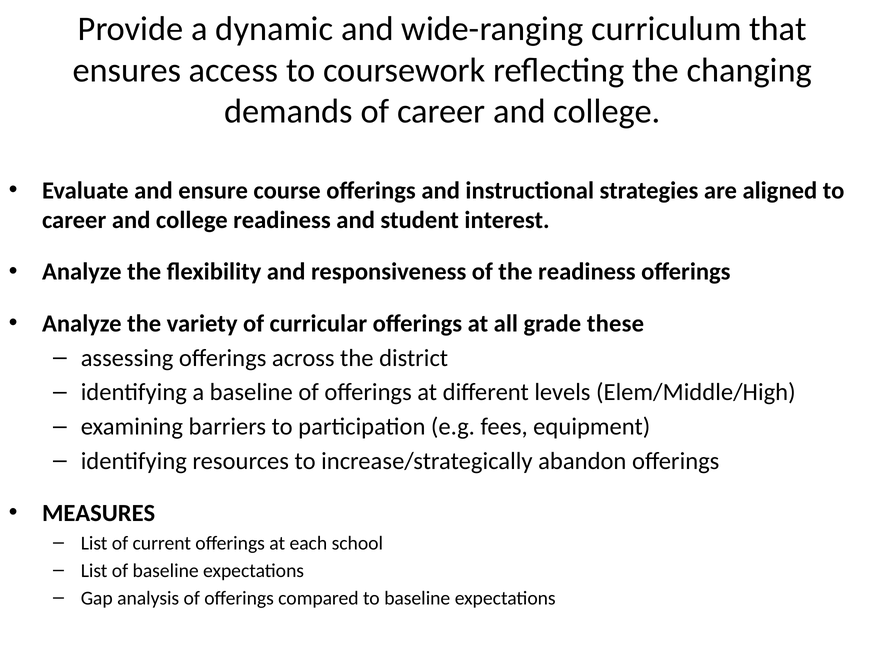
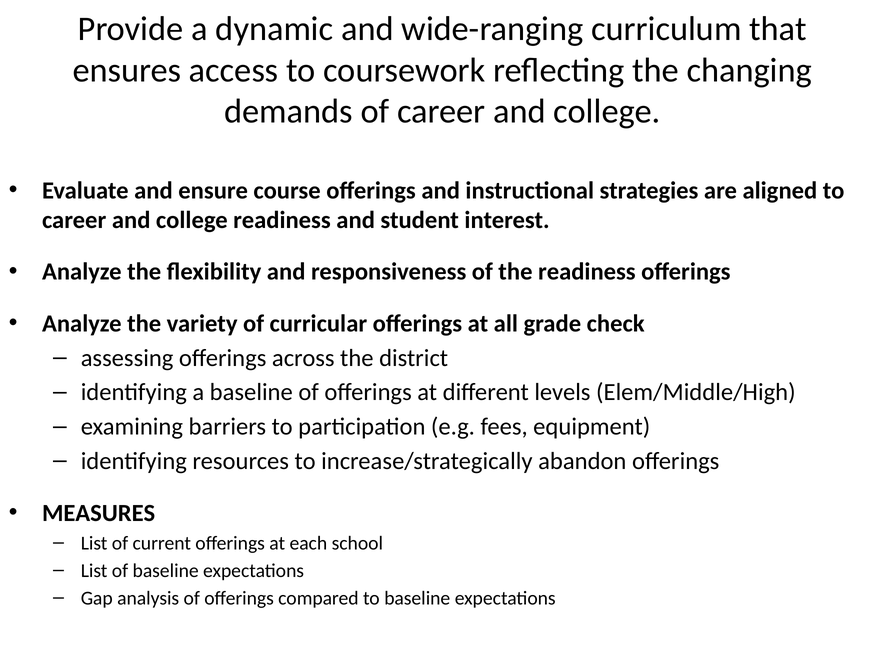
these: these -> check
